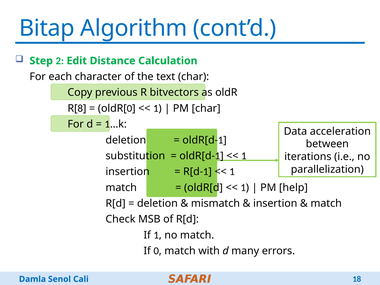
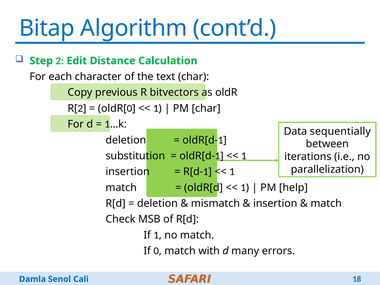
8 at (80, 108): 8 -> 2
acceleration: acceleration -> sequentially
